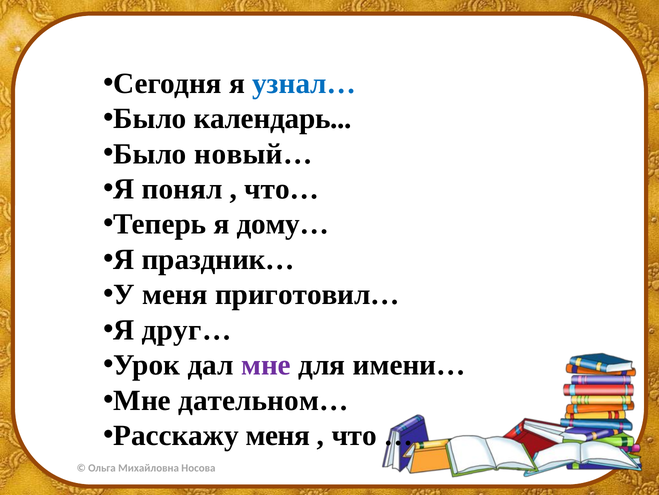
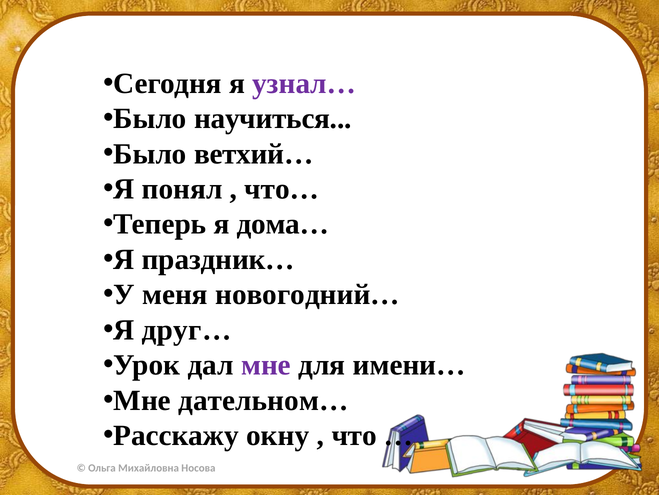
узнал… colour: blue -> purple
календарь: календарь -> научиться
новый…: новый… -> ветхий…
дому…: дому… -> дома…
приготовил…: приготовил… -> новогодний…
Расскажу меня: меня -> окну
